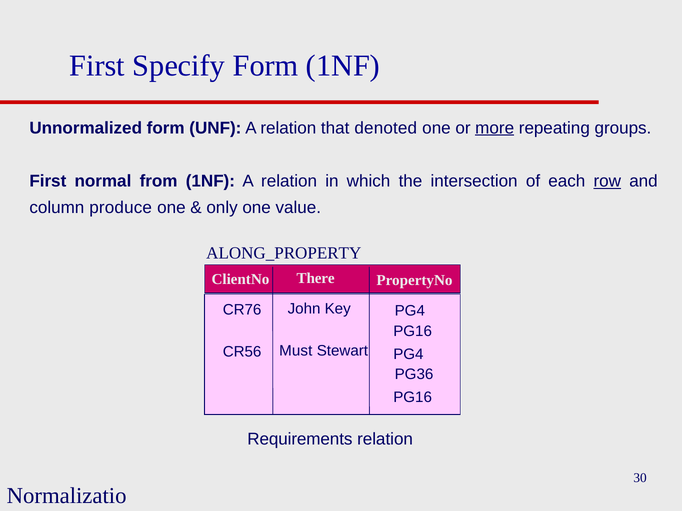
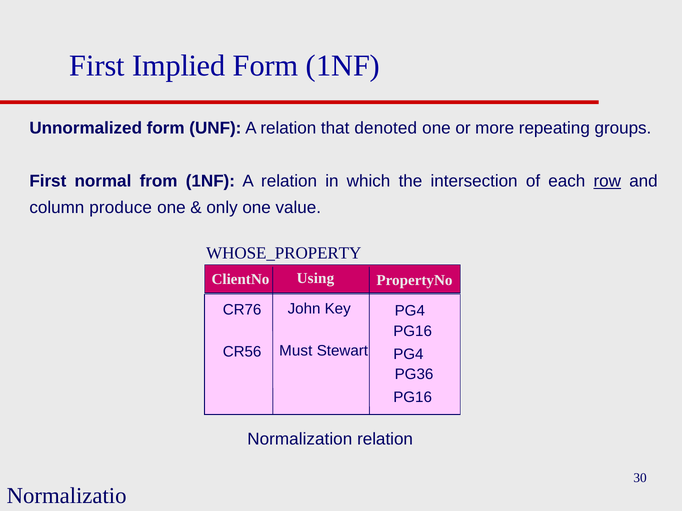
Specify: Specify -> Implied
more underline: present -> none
ALONG_PROPERTY: ALONG_PROPERTY -> WHOSE_PROPERTY
There: There -> Using
Requirements: Requirements -> Normalization
